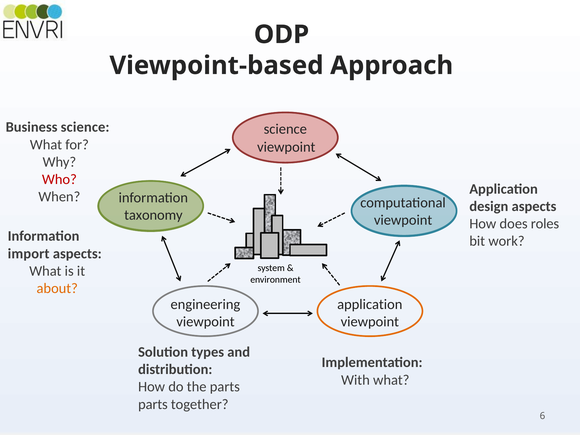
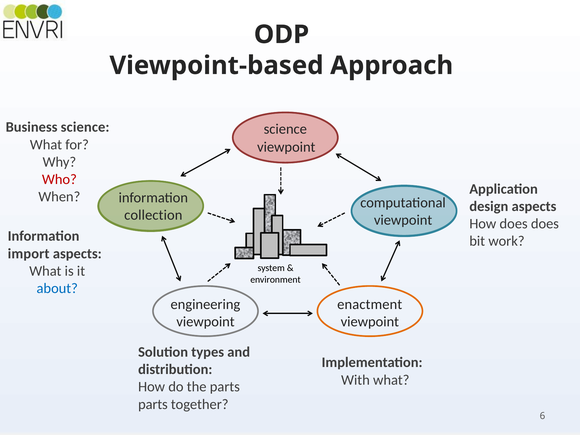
taxonomy: taxonomy -> collection
does roles: roles -> does
about colour: orange -> blue
application at (370, 304): application -> enactment
